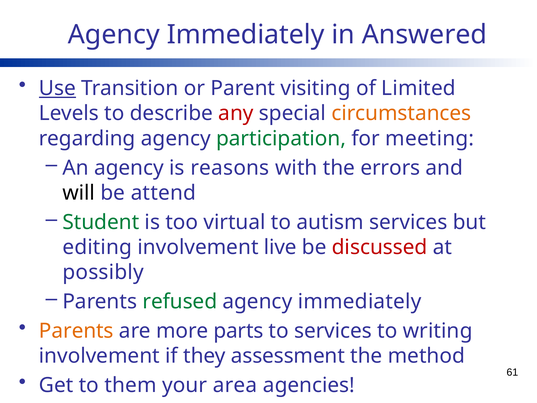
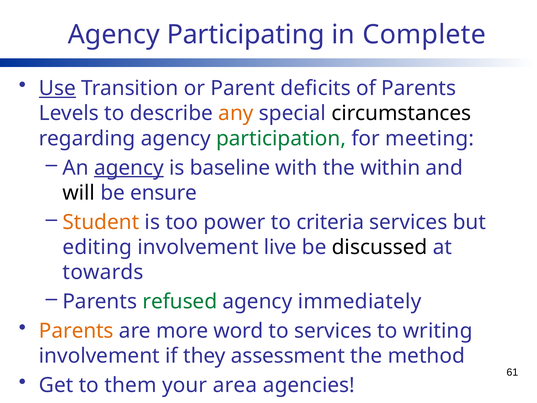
Immediately at (246, 35): Immediately -> Participating
Answered: Answered -> Complete
visiting: visiting -> deficits
of Limited: Limited -> Parents
any colour: red -> orange
circumstances colour: orange -> black
agency at (129, 168) underline: none -> present
reasons: reasons -> baseline
errors: errors -> within
attend: attend -> ensure
Student colour: green -> orange
virtual: virtual -> power
autism: autism -> criteria
discussed colour: red -> black
possibly: possibly -> towards
parts: parts -> word
